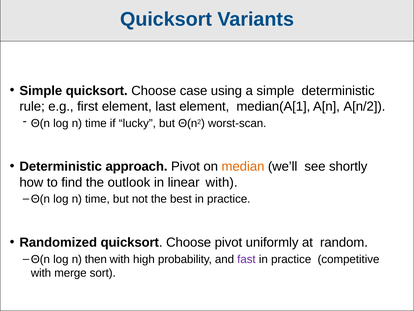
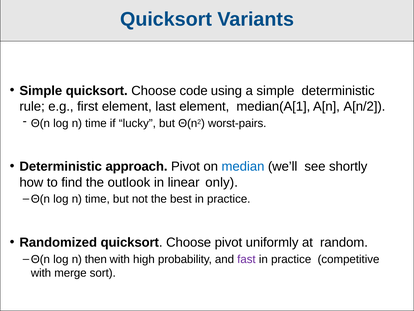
case: case -> code
worst-scan: worst-scan -> worst-pairs
median colour: orange -> blue
linear with: with -> only
